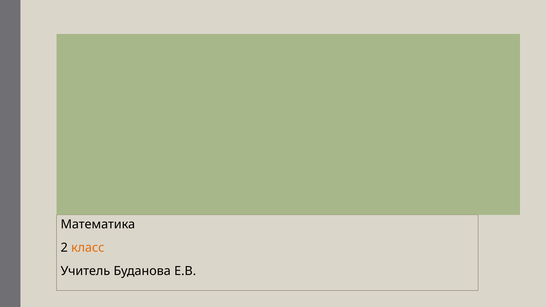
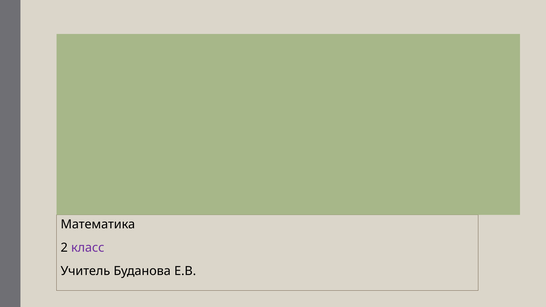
класс colour: orange -> purple
